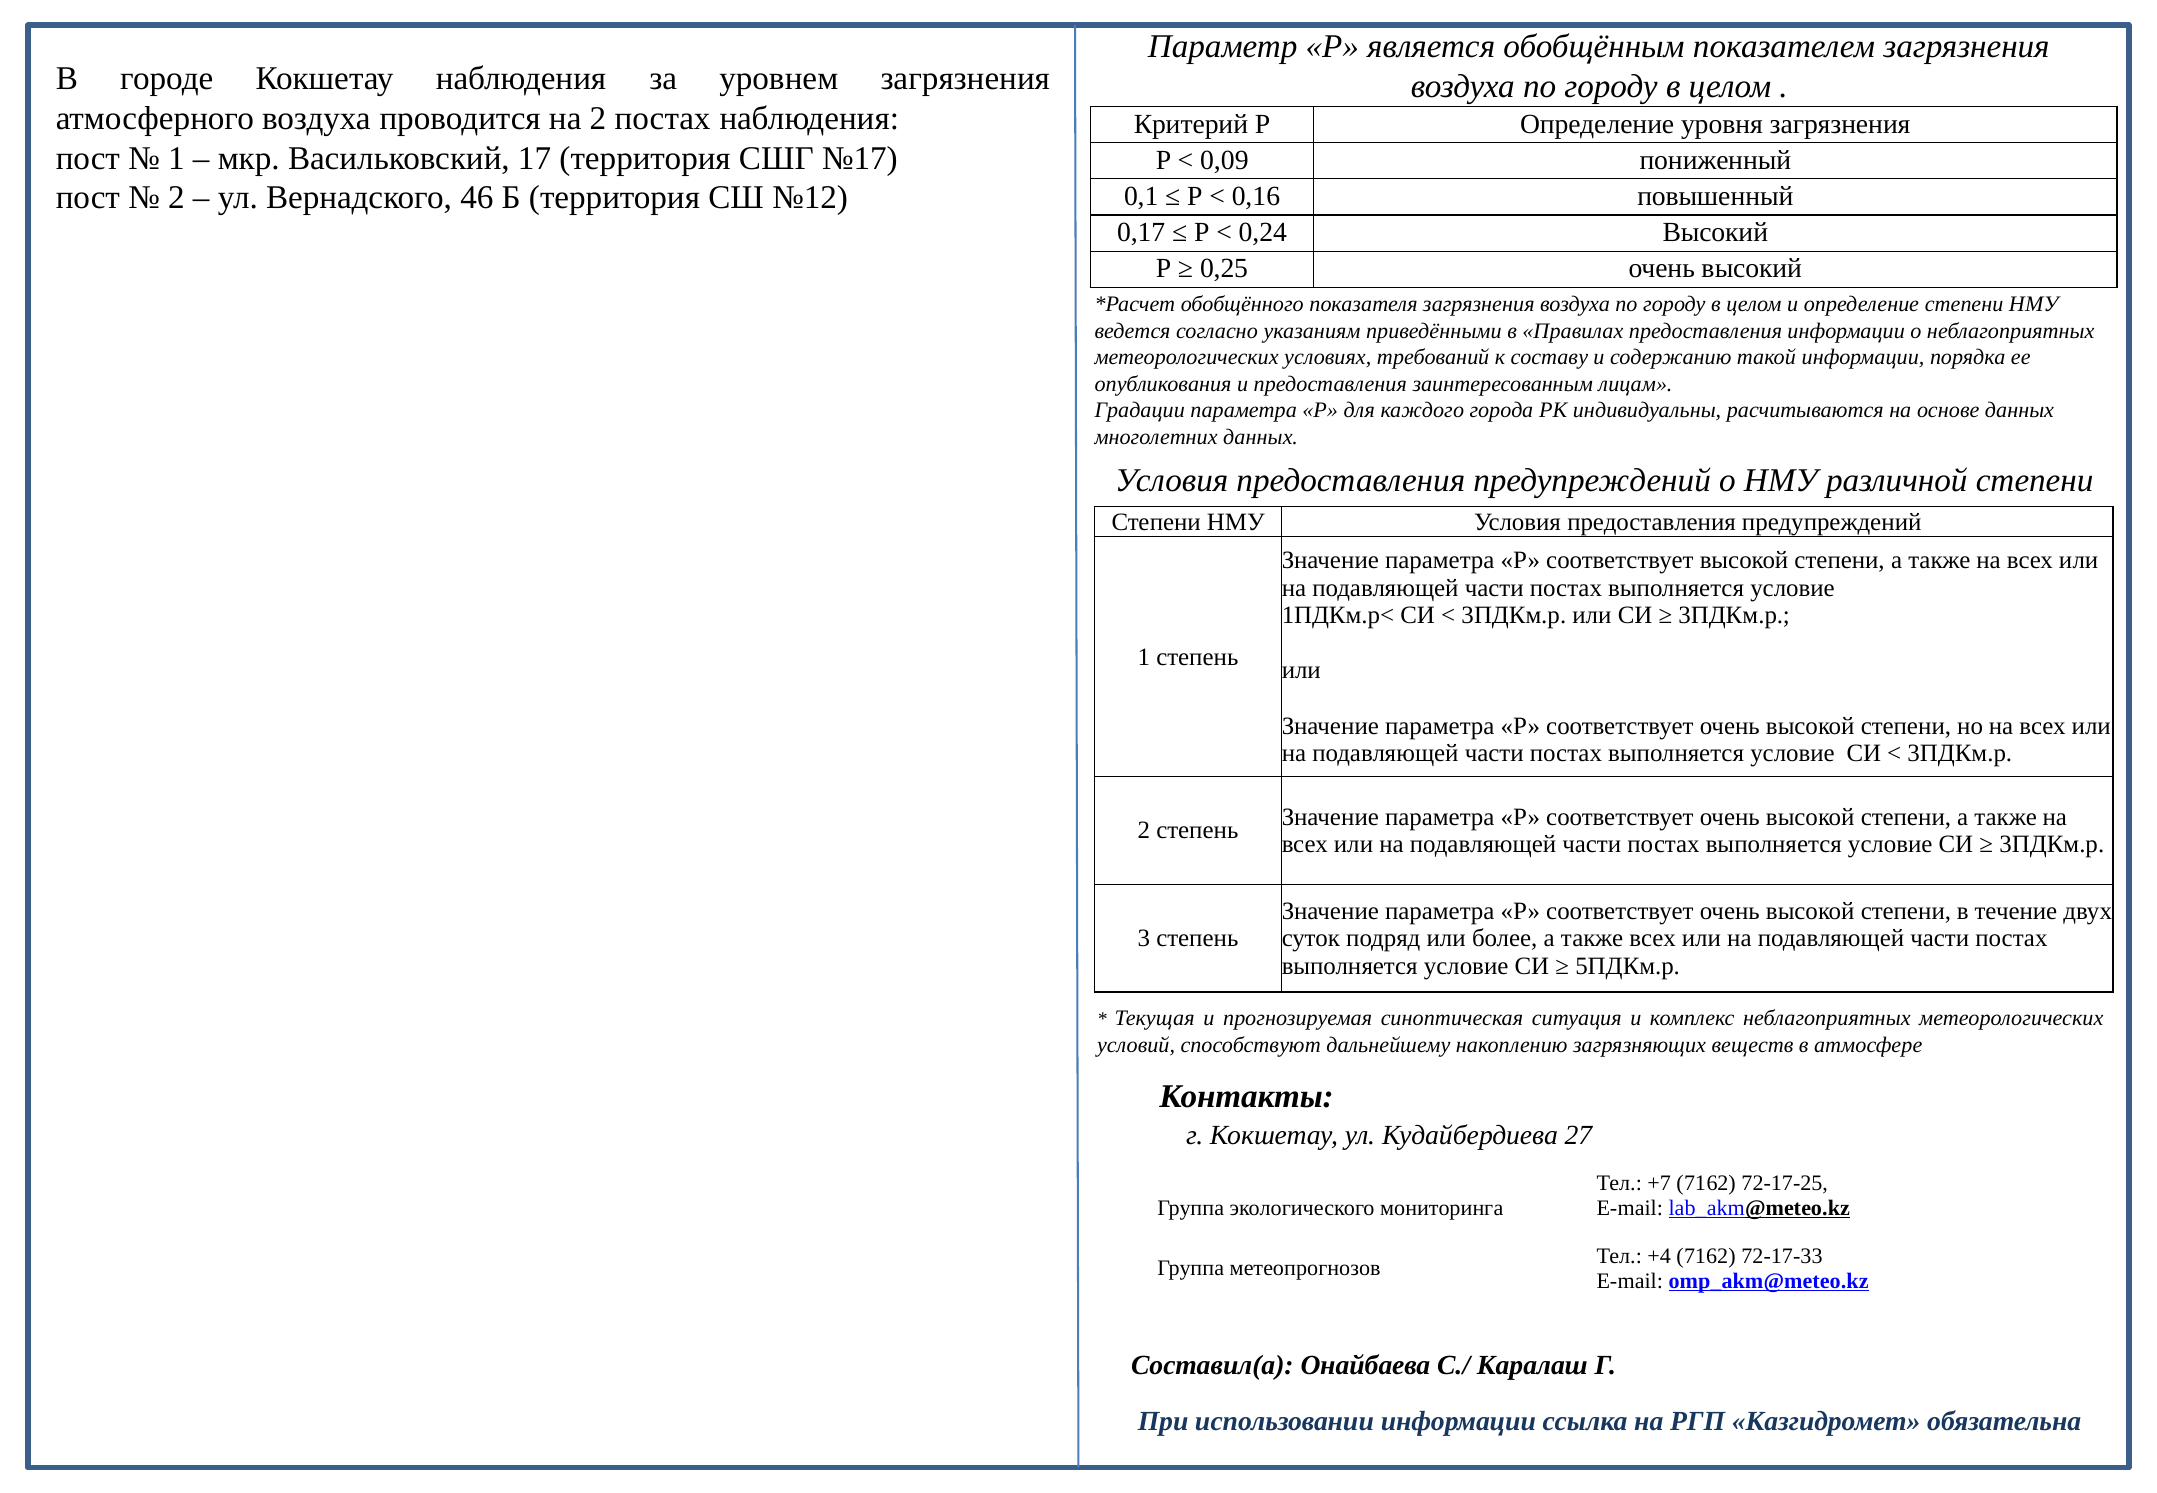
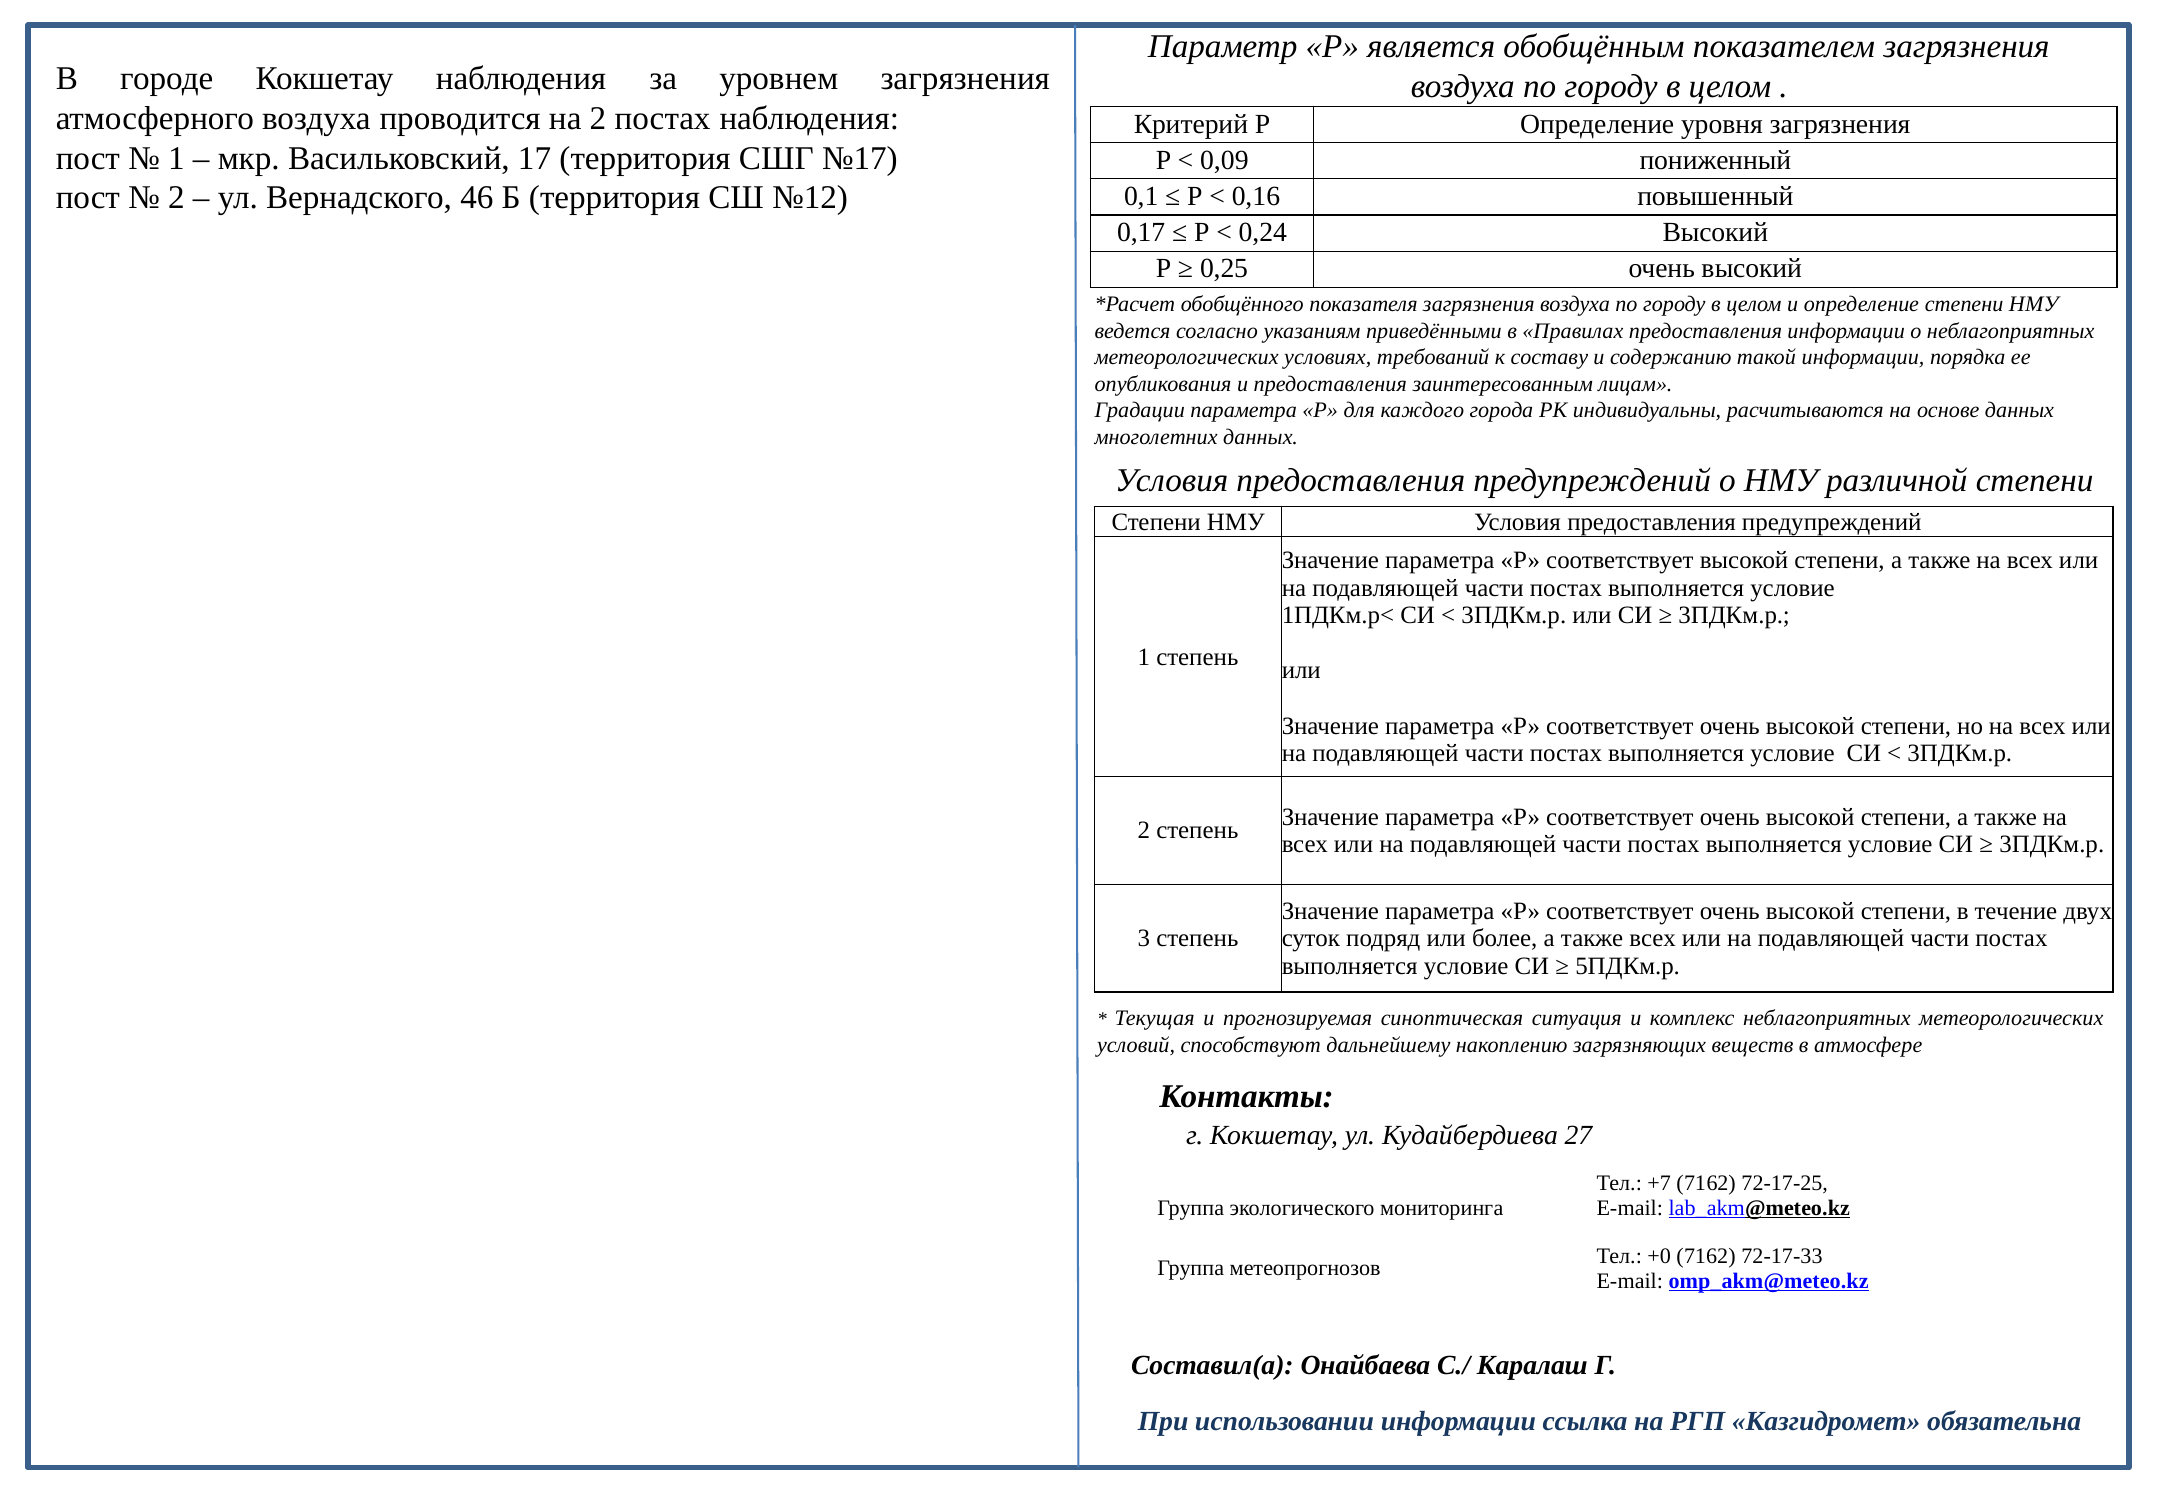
+4: +4 -> +0
